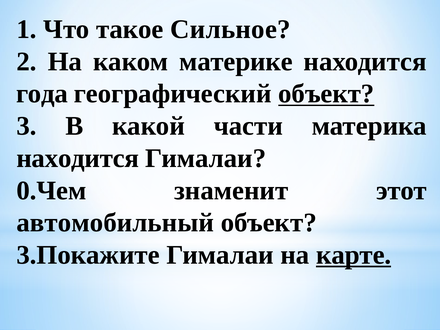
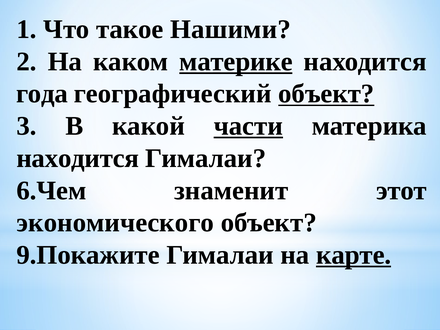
Сильное: Сильное -> Нашими
материке underline: none -> present
части underline: none -> present
0.Чем: 0.Чем -> 6.Чем
автомобильный: автомобильный -> экономического
3.Покажите: 3.Покажите -> 9.Покажите
